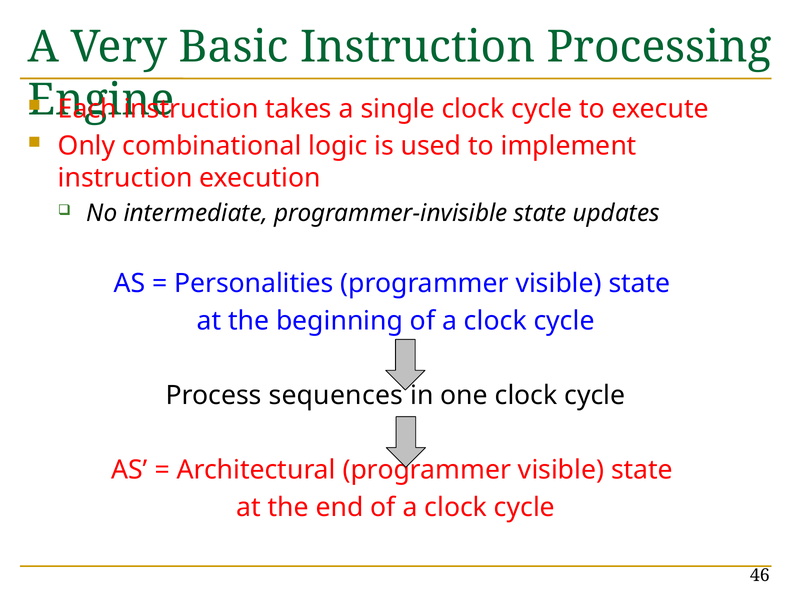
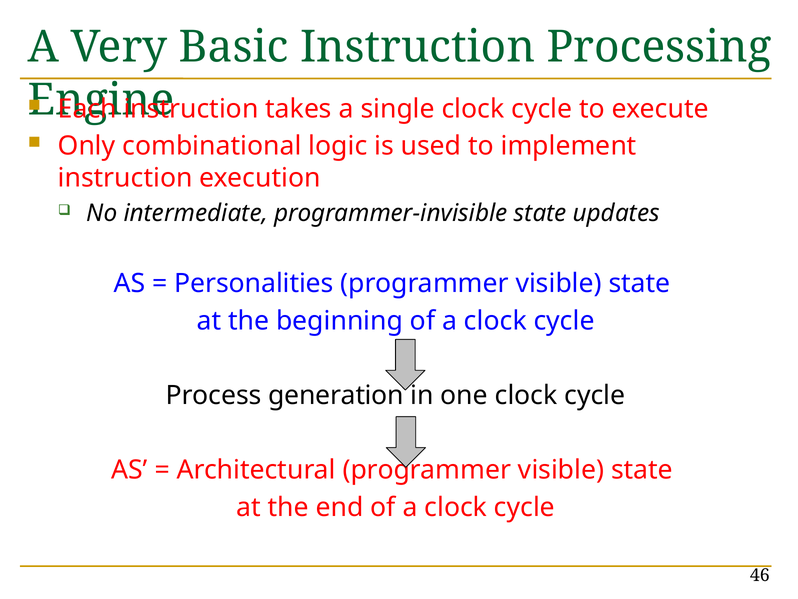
sequences: sequences -> generation
